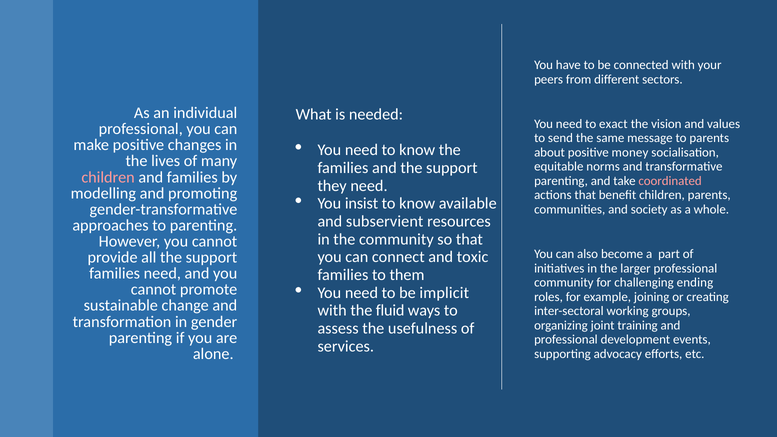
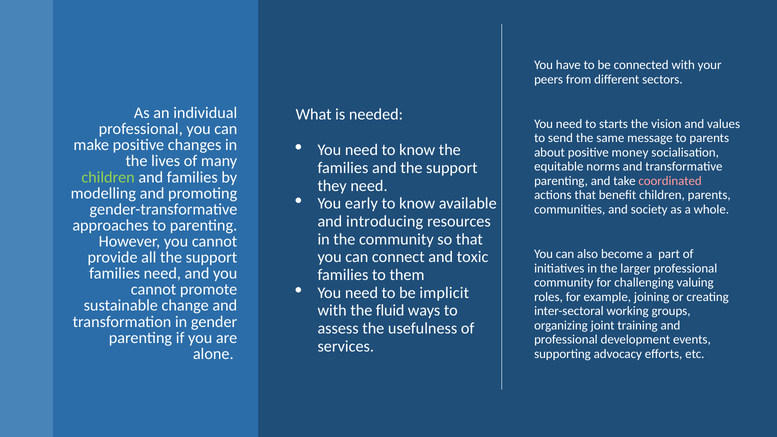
exact: exact -> starts
children at (108, 177) colour: pink -> light green
insist: insist -> early
subservient: subservient -> introducing
ending: ending -> valuing
